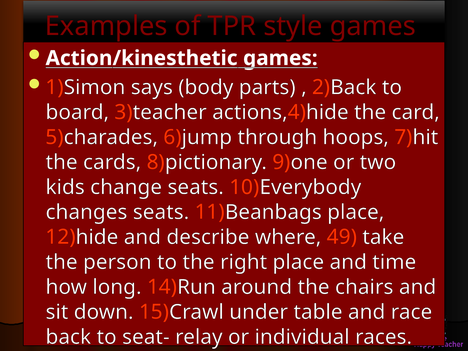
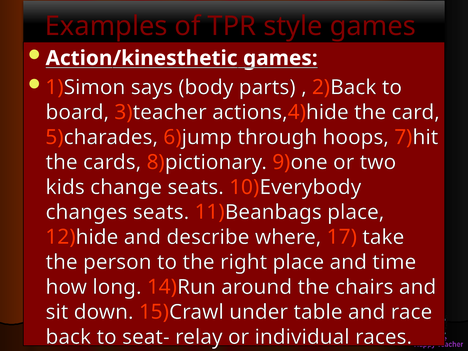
49: 49 -> 17
